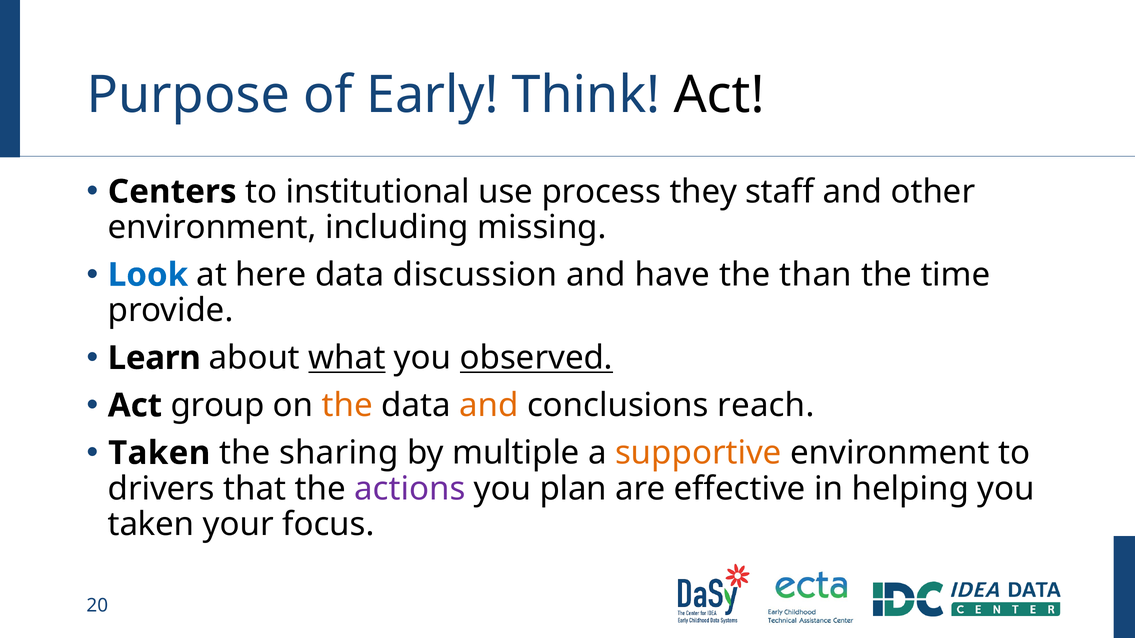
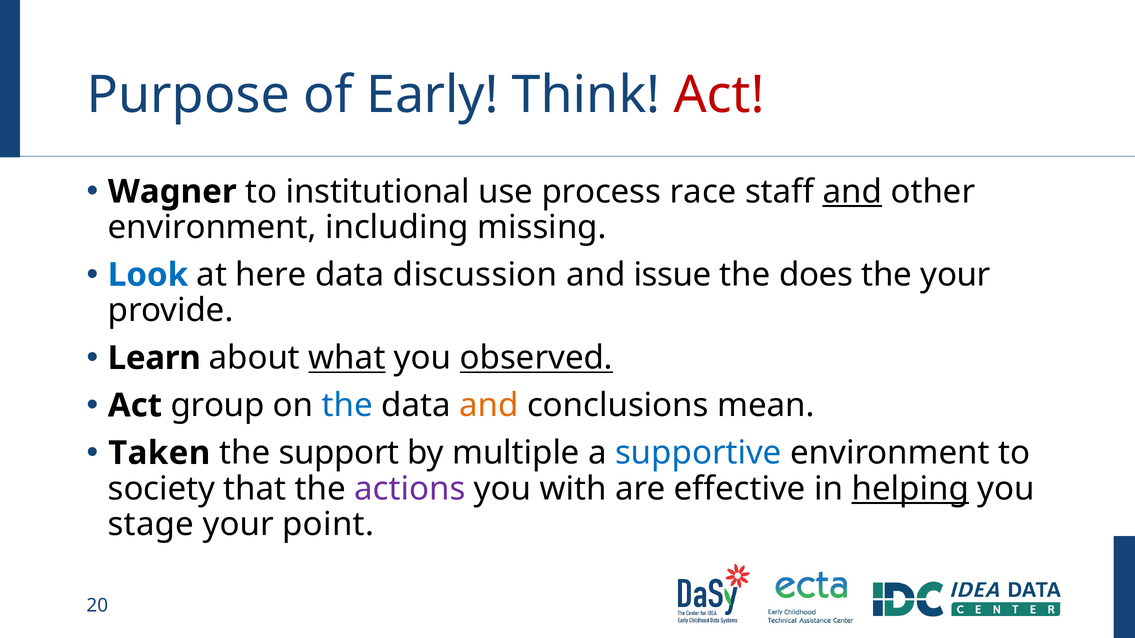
Act at (719, 95) colour: black -> red
Centers: Centers -> Wagner
they: they -> race
and at (852, 192) underline: none -> present
have: have -> issue
than: than -> does
the time: time -> your
the at (347, 406) colour: orange -> blue
reach: reach -> mean
sharing: sharing -> support
supportive colour: orange -> blue
drivers: drivers -> society
plan: plan -> with
helping underline: none -> present
taken at (151, 525): taken -> stage
focus: focus -> point
